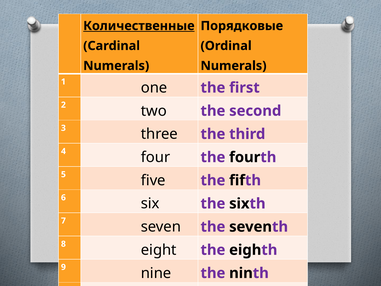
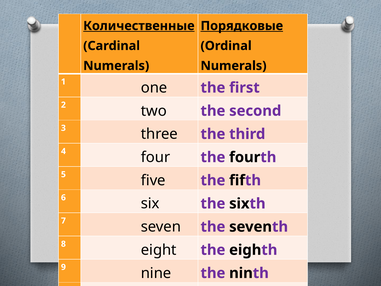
Порядковые underline: none -> present
